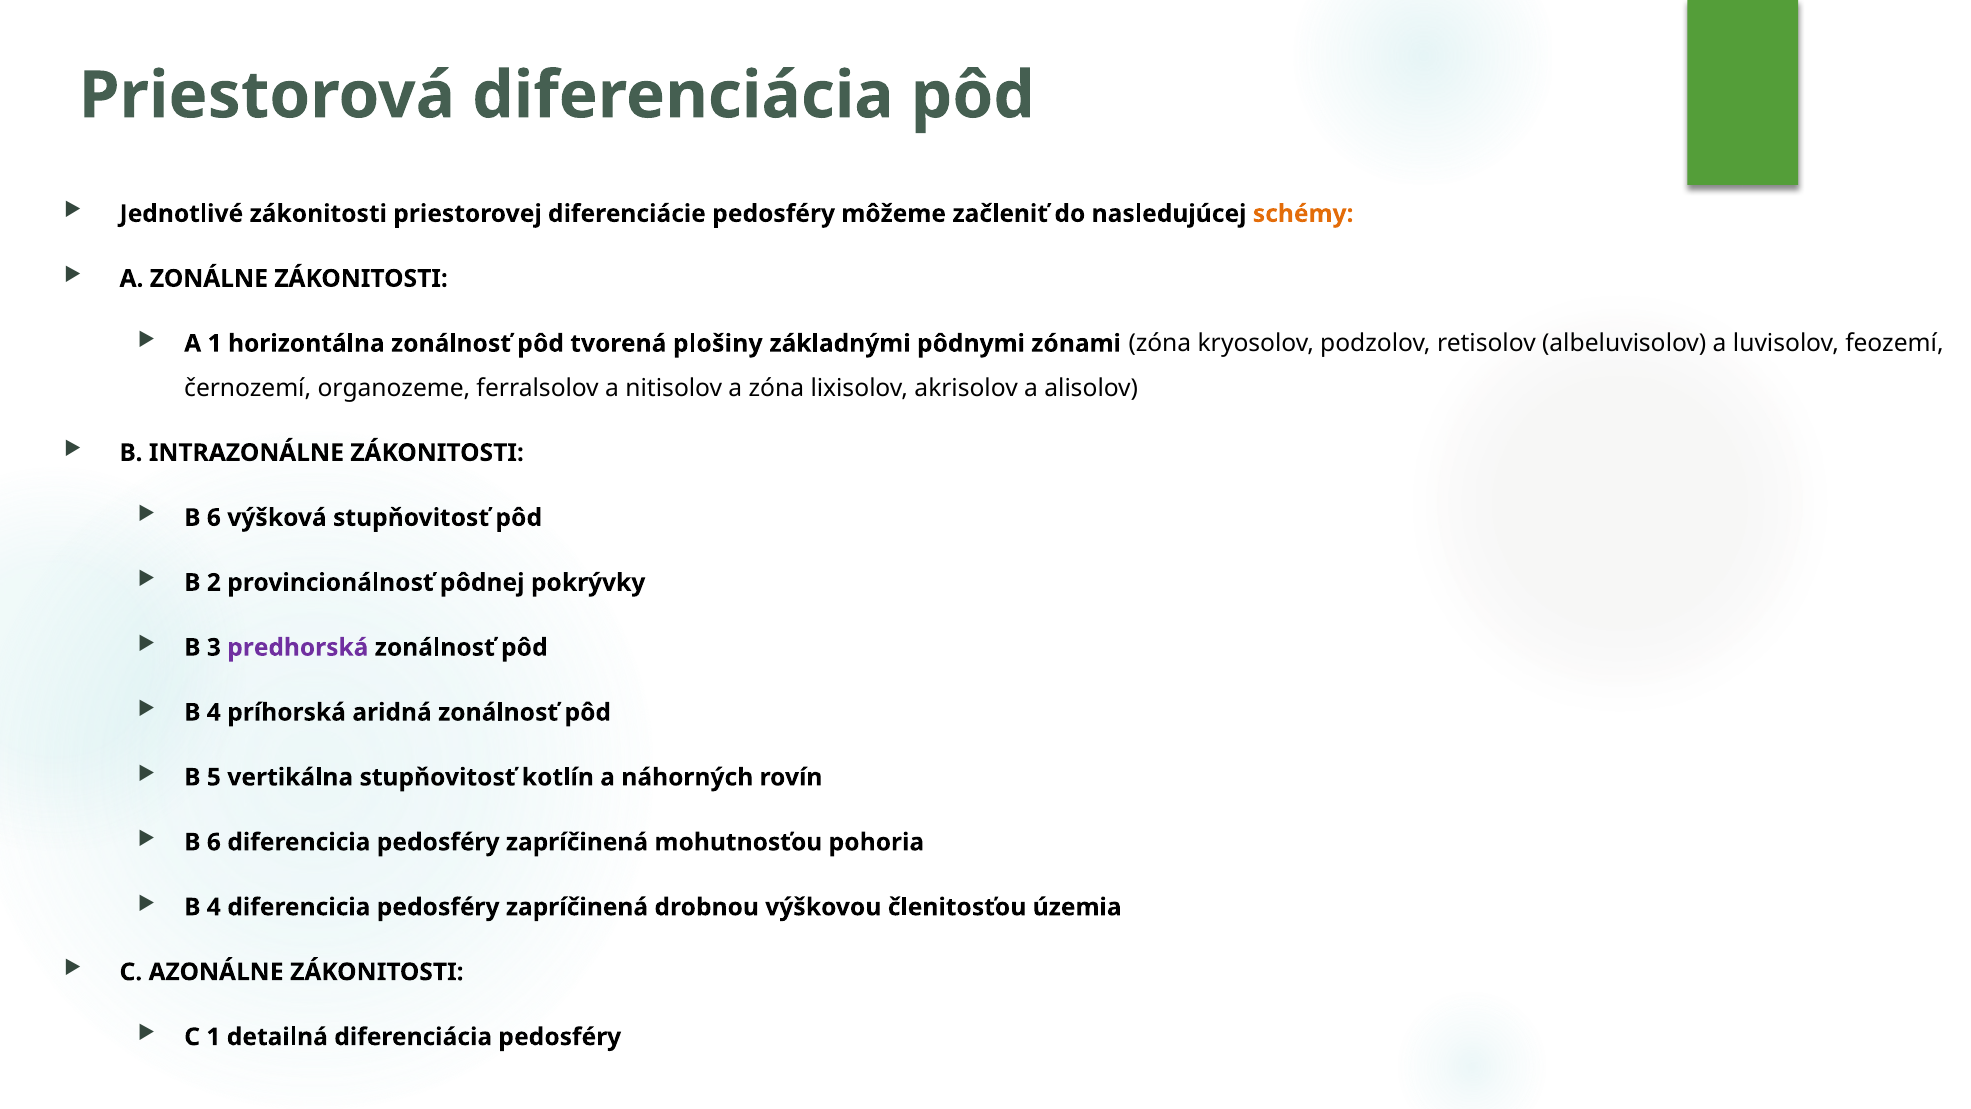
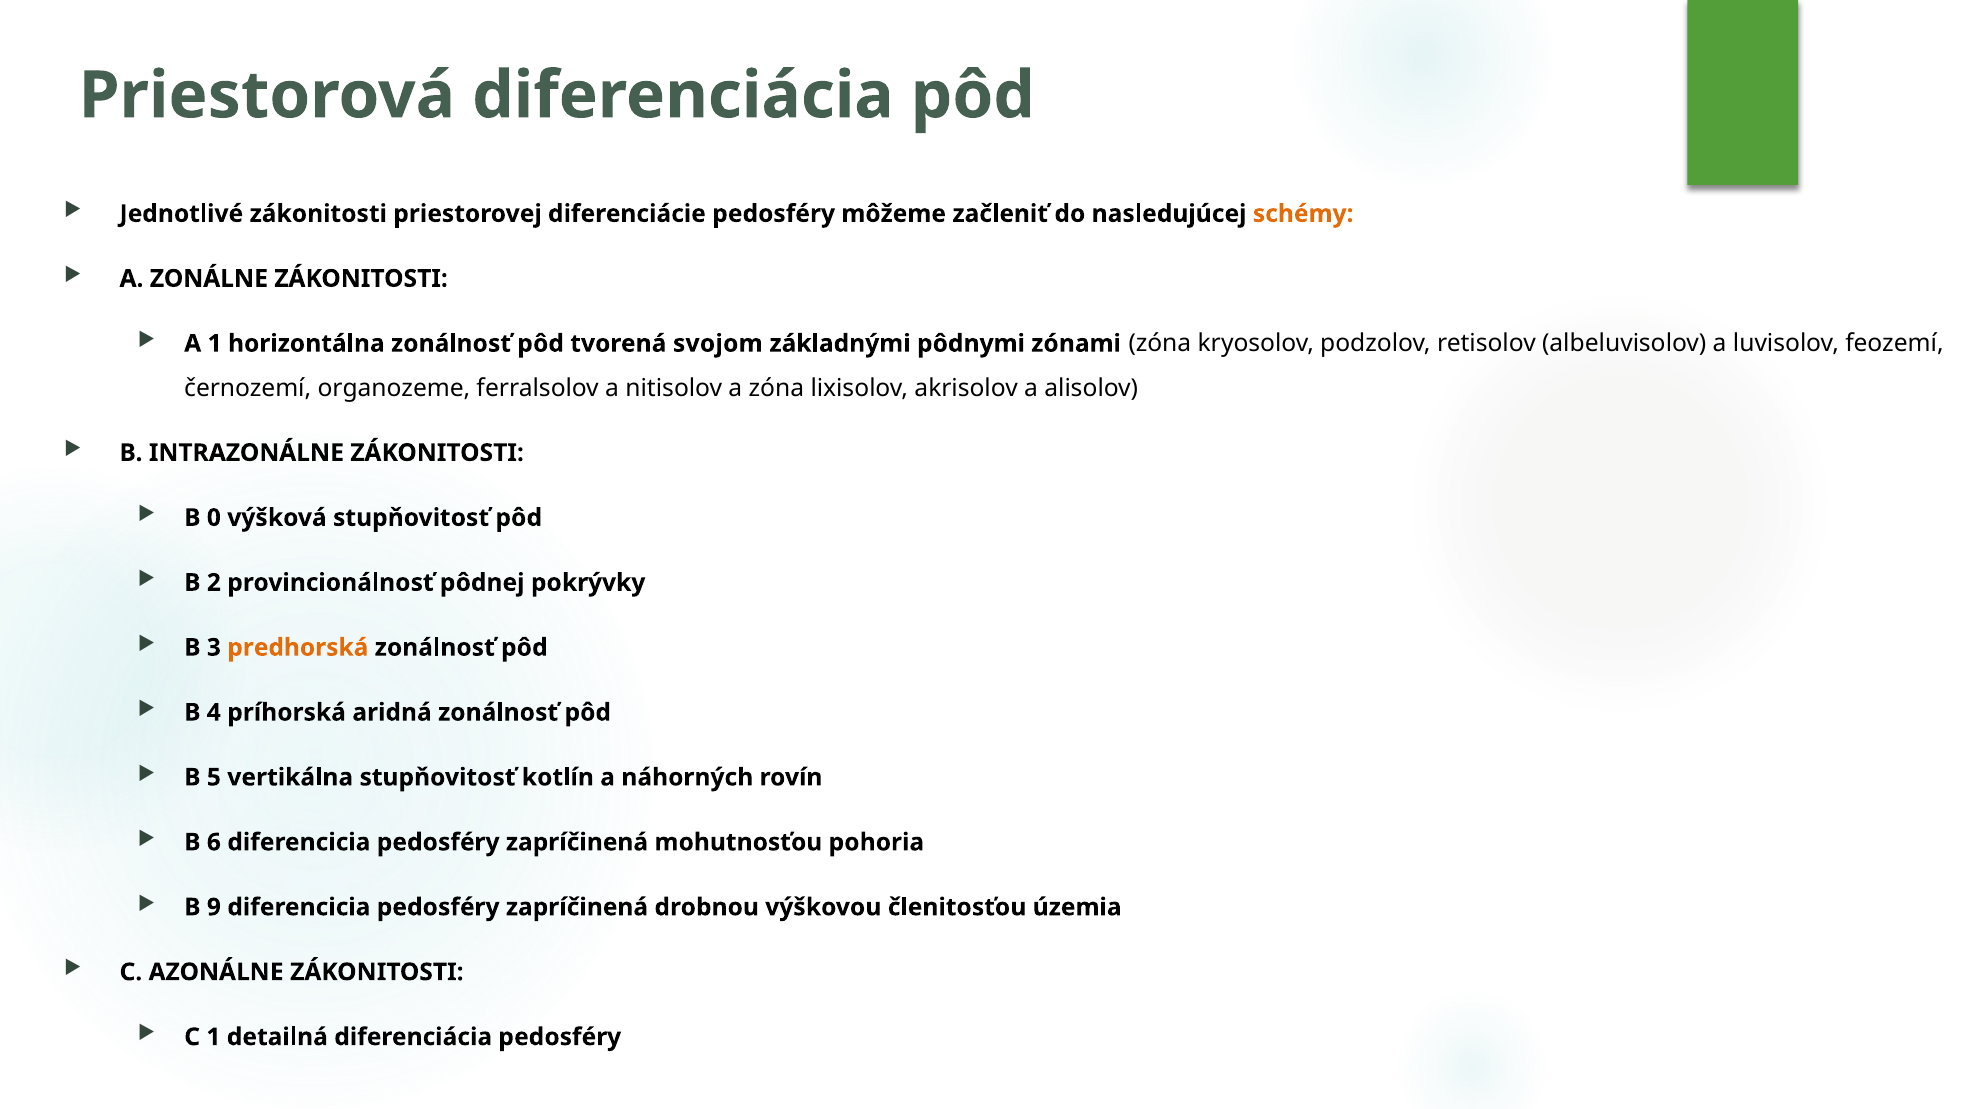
plošiny: plošiny -> svojom
6 at (214, 518): 6 -> 0
predhorská colour: purple -> orange
4 at (214, 907): 4 -> 9
